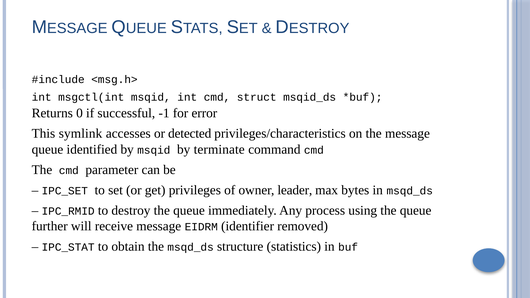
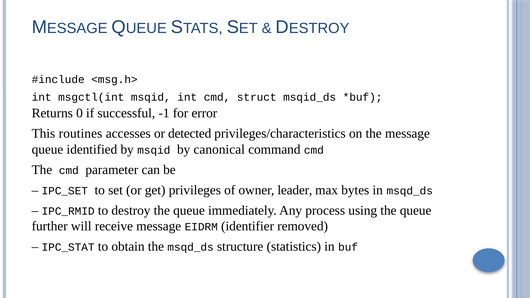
symlink: symlink -> routines
terminate: terminate -> canonical
